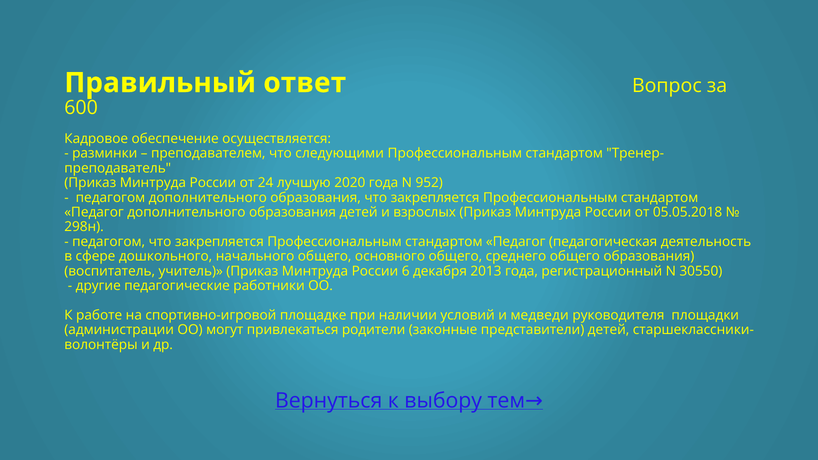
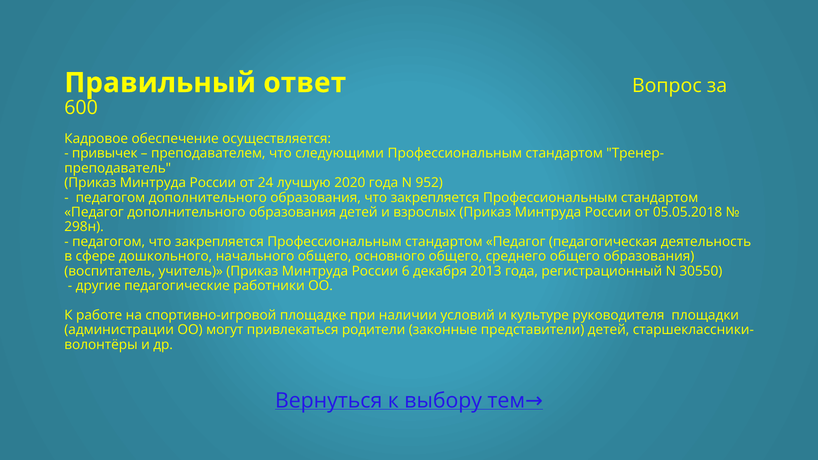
разминки: разминки -> привычек
медведи: медведи -> культуре
